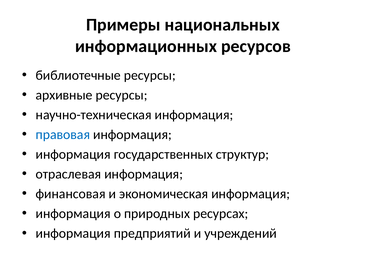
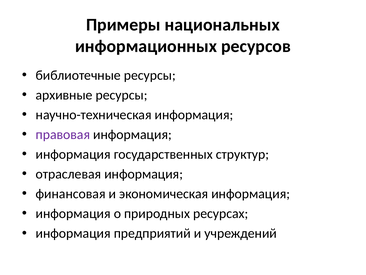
правовая colour: blue -> purple
